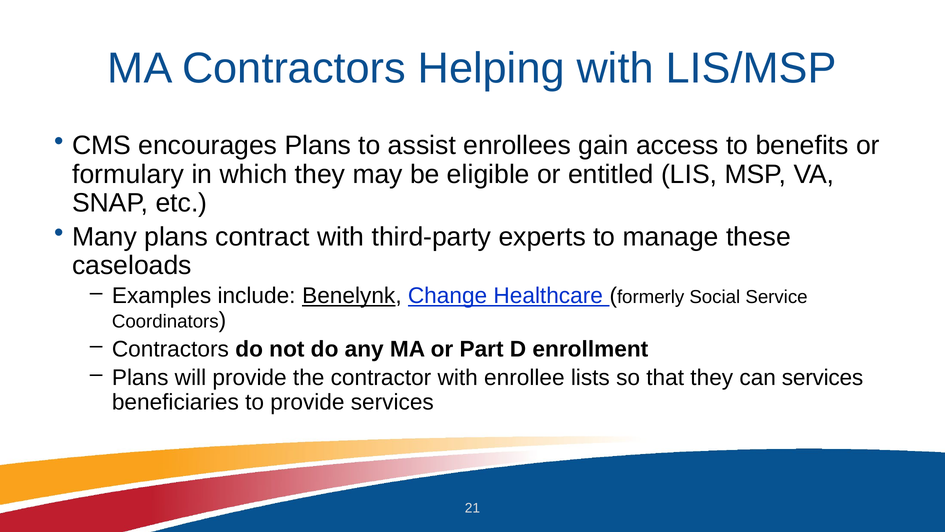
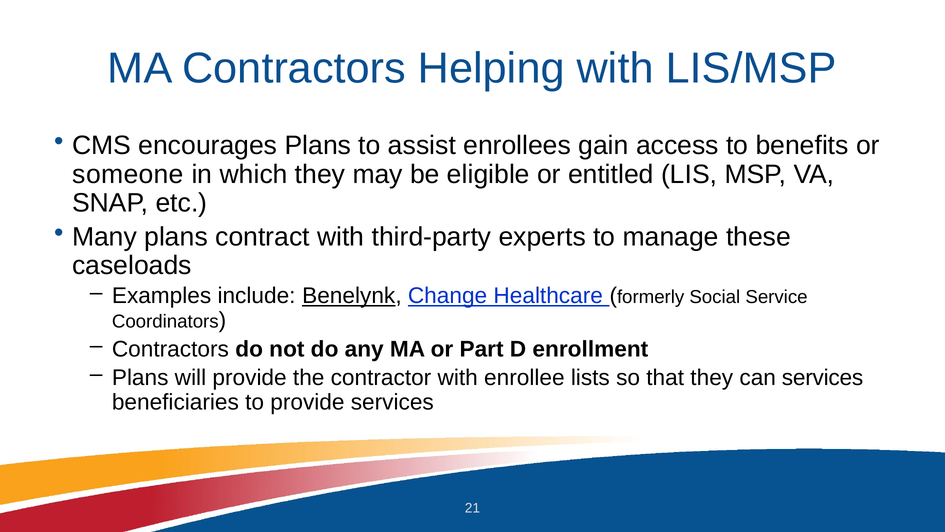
formulary: formulary -> someone
